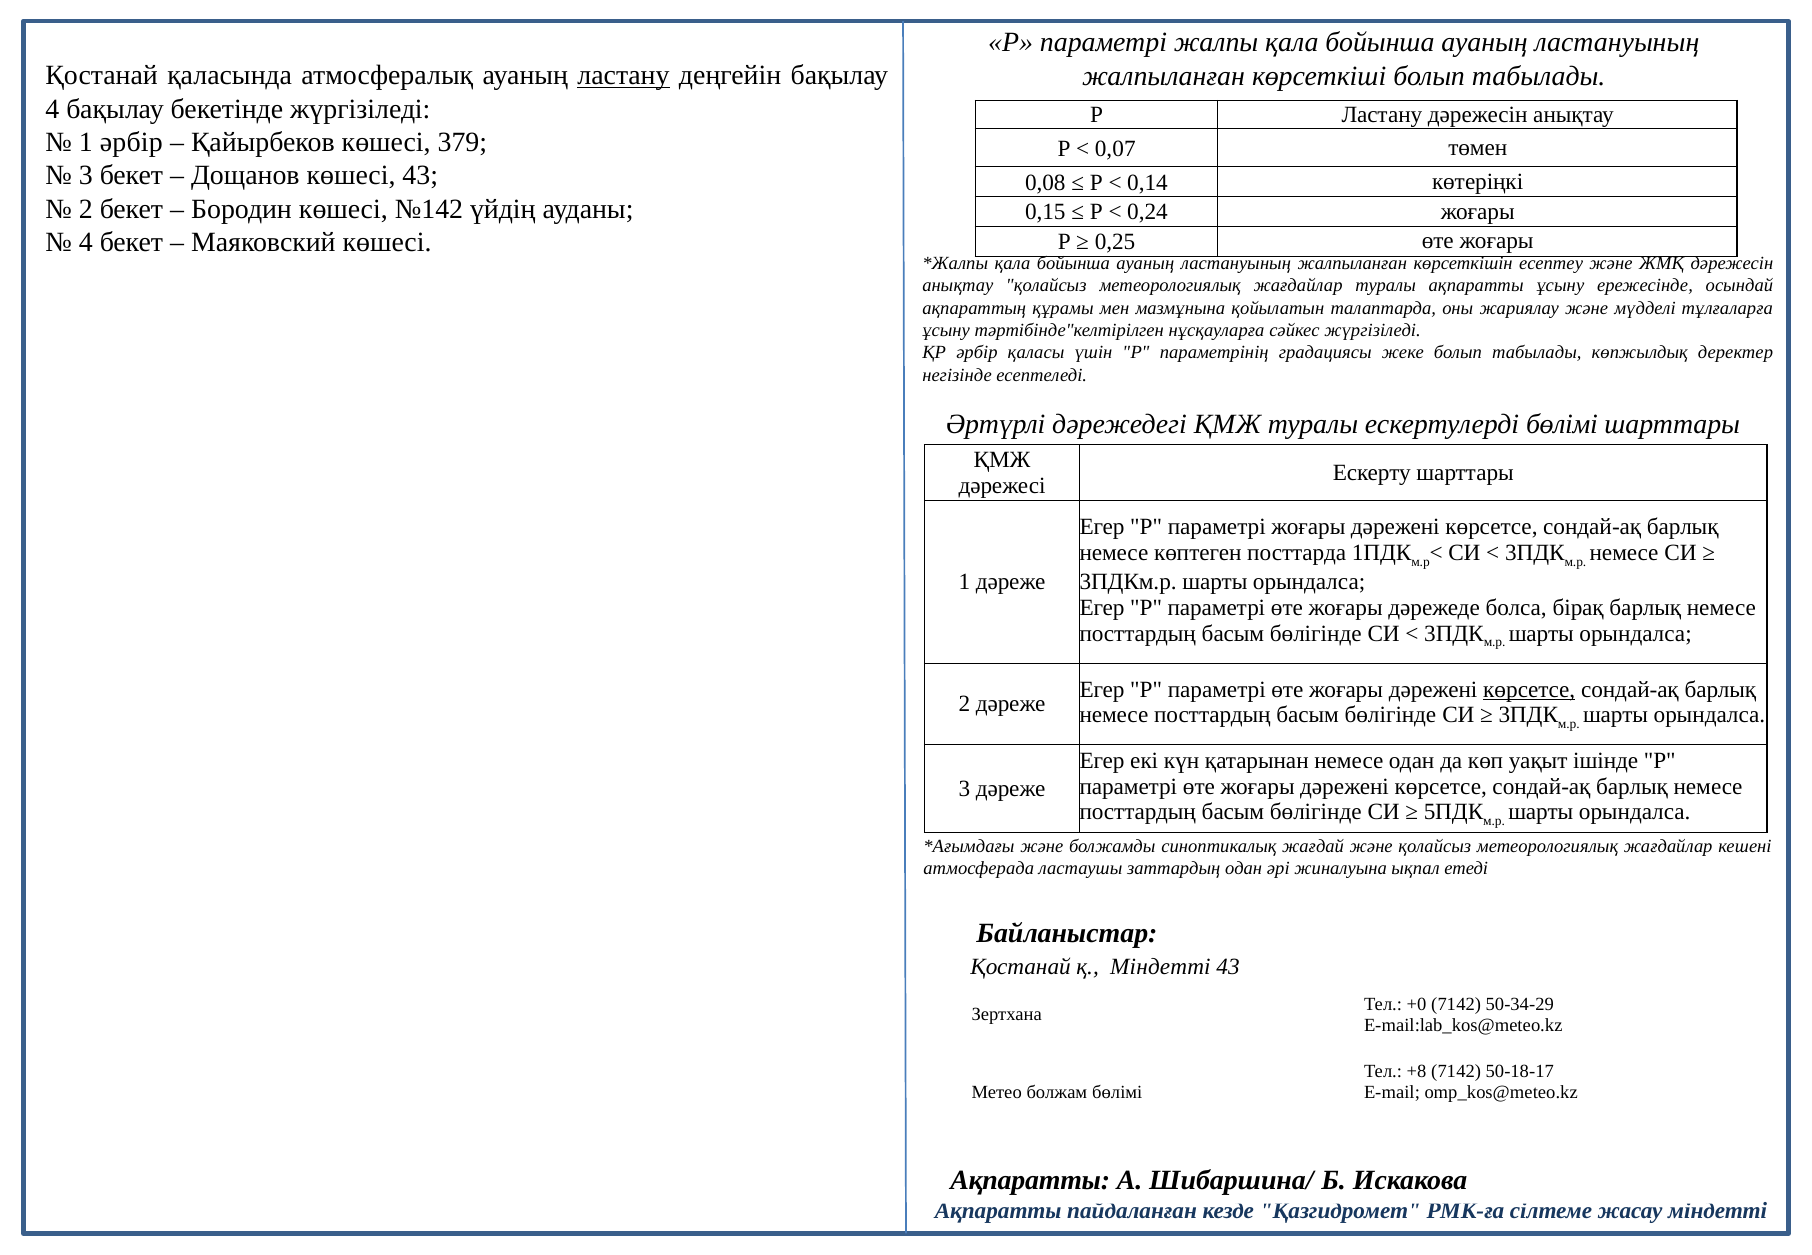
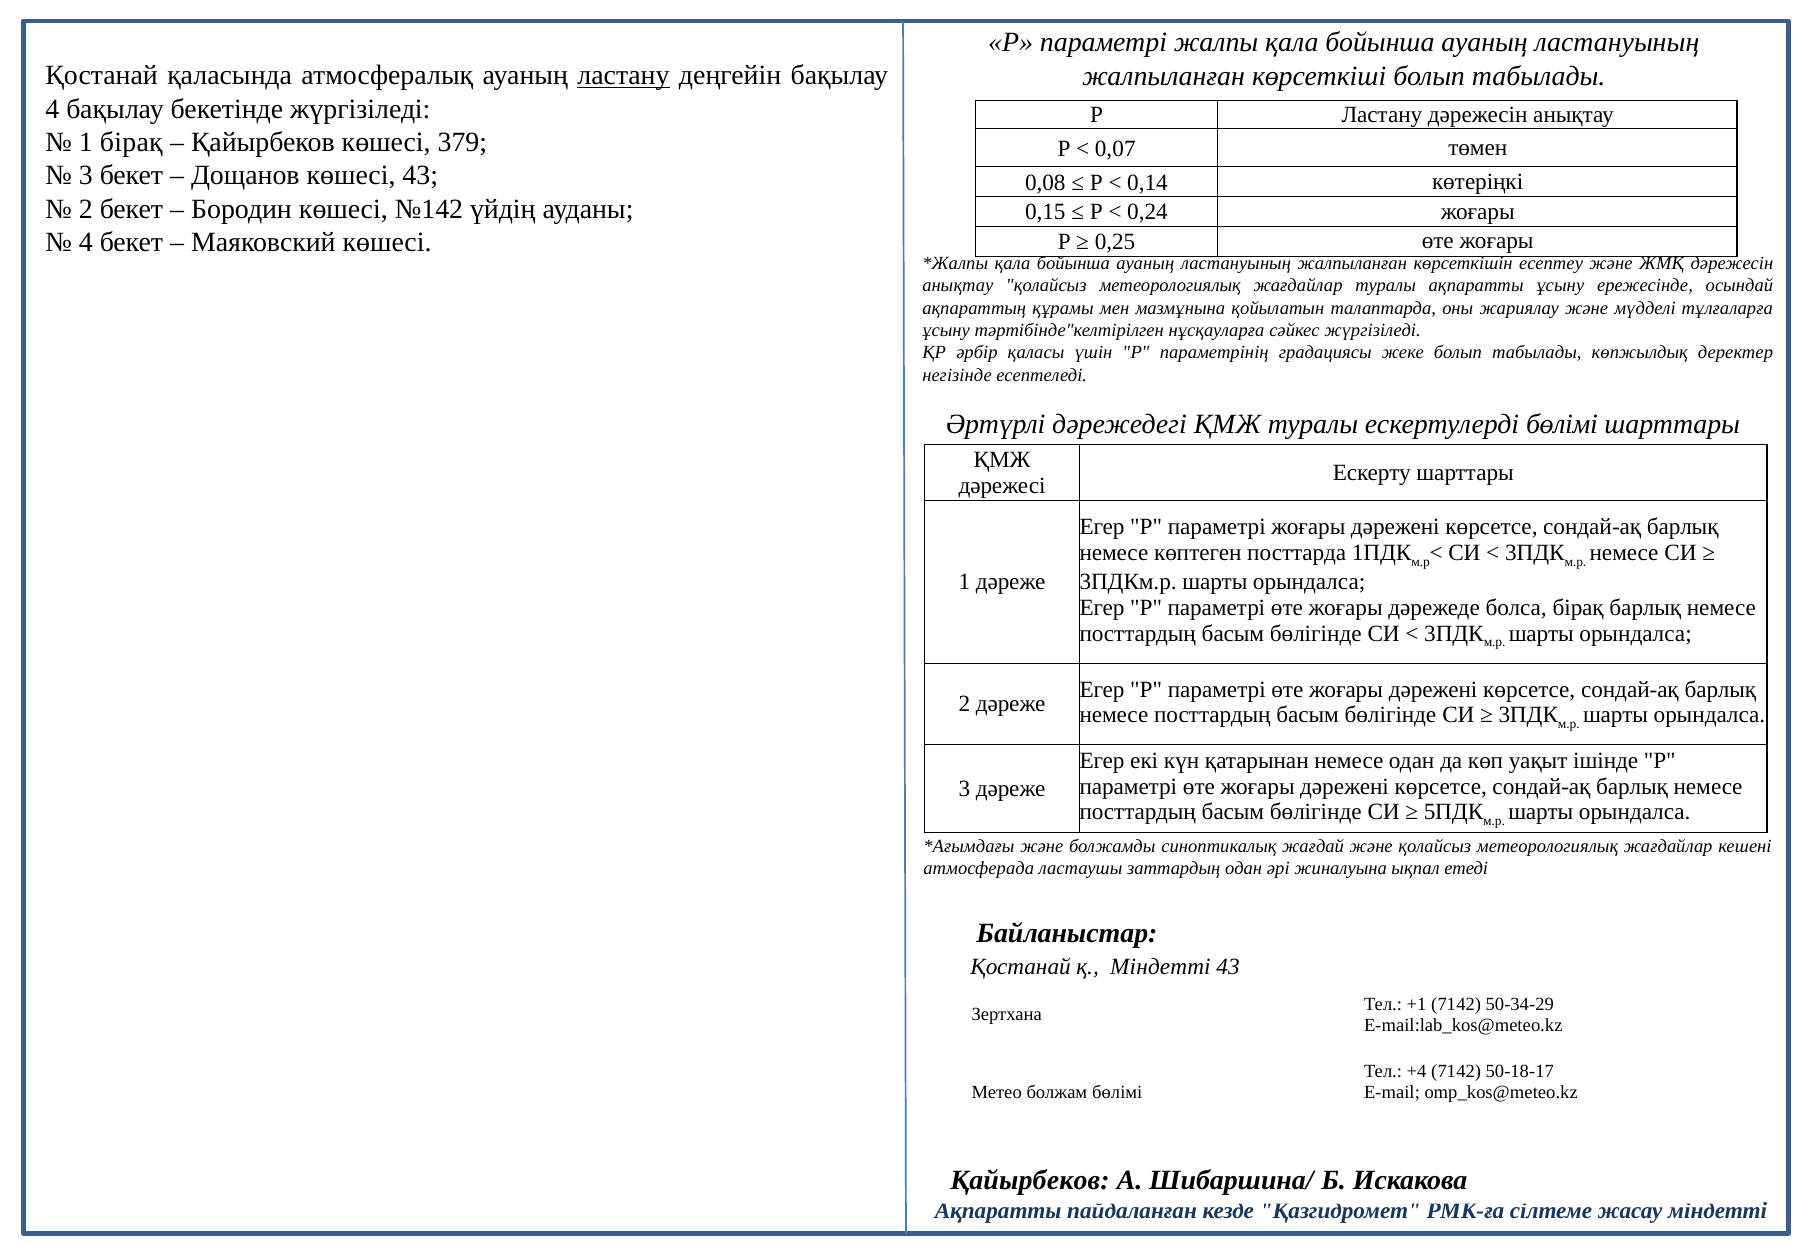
1 әрбір: әрбір -> бірақ
көрсетсе at (1529, 689) underline: present -> none
+0: +0 -> +1
+8: +8 -> +4
Ақпаратты at (1030, 1179): Ақпаратты -> Қайырбеков
